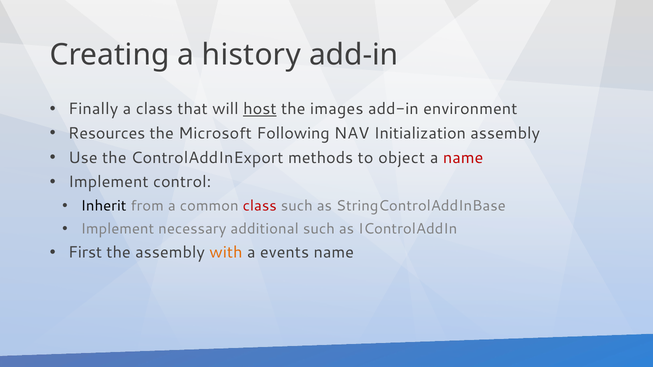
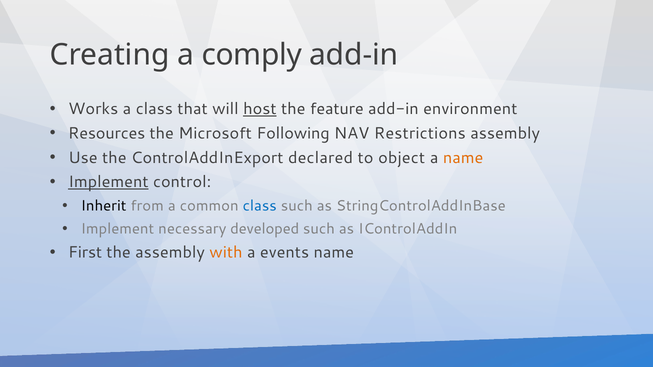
history: history -> comply
Finally: Finally -> Works
images: images -> feature
Initialization: Initialization -> Restrictions
methods: methods -> declared
name at (463, 158) colour: red -> orange
Implement at (108, 182) underline: none -> present
class at (260, 206) colour: red -> blue
additional: additional -> developed
